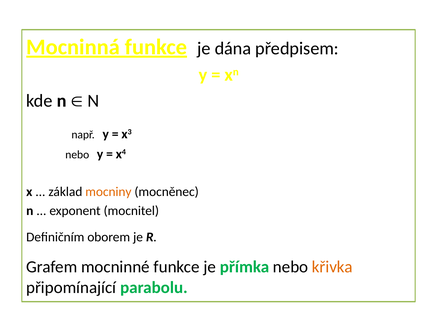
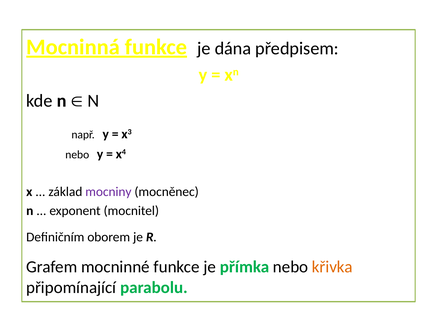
mocniny colour: orange -> purple
